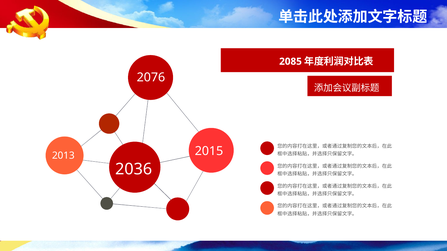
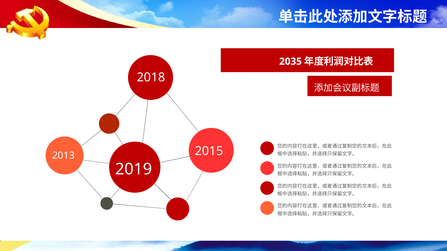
2085: 2085 -> 2035
2076: 2076 -> 2018
2036: 2036 -> 2019
